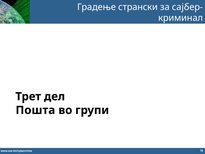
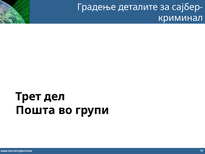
странски: странски -> деталите
